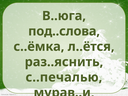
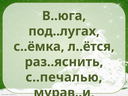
под..слова: под..слова -> под..лугах
